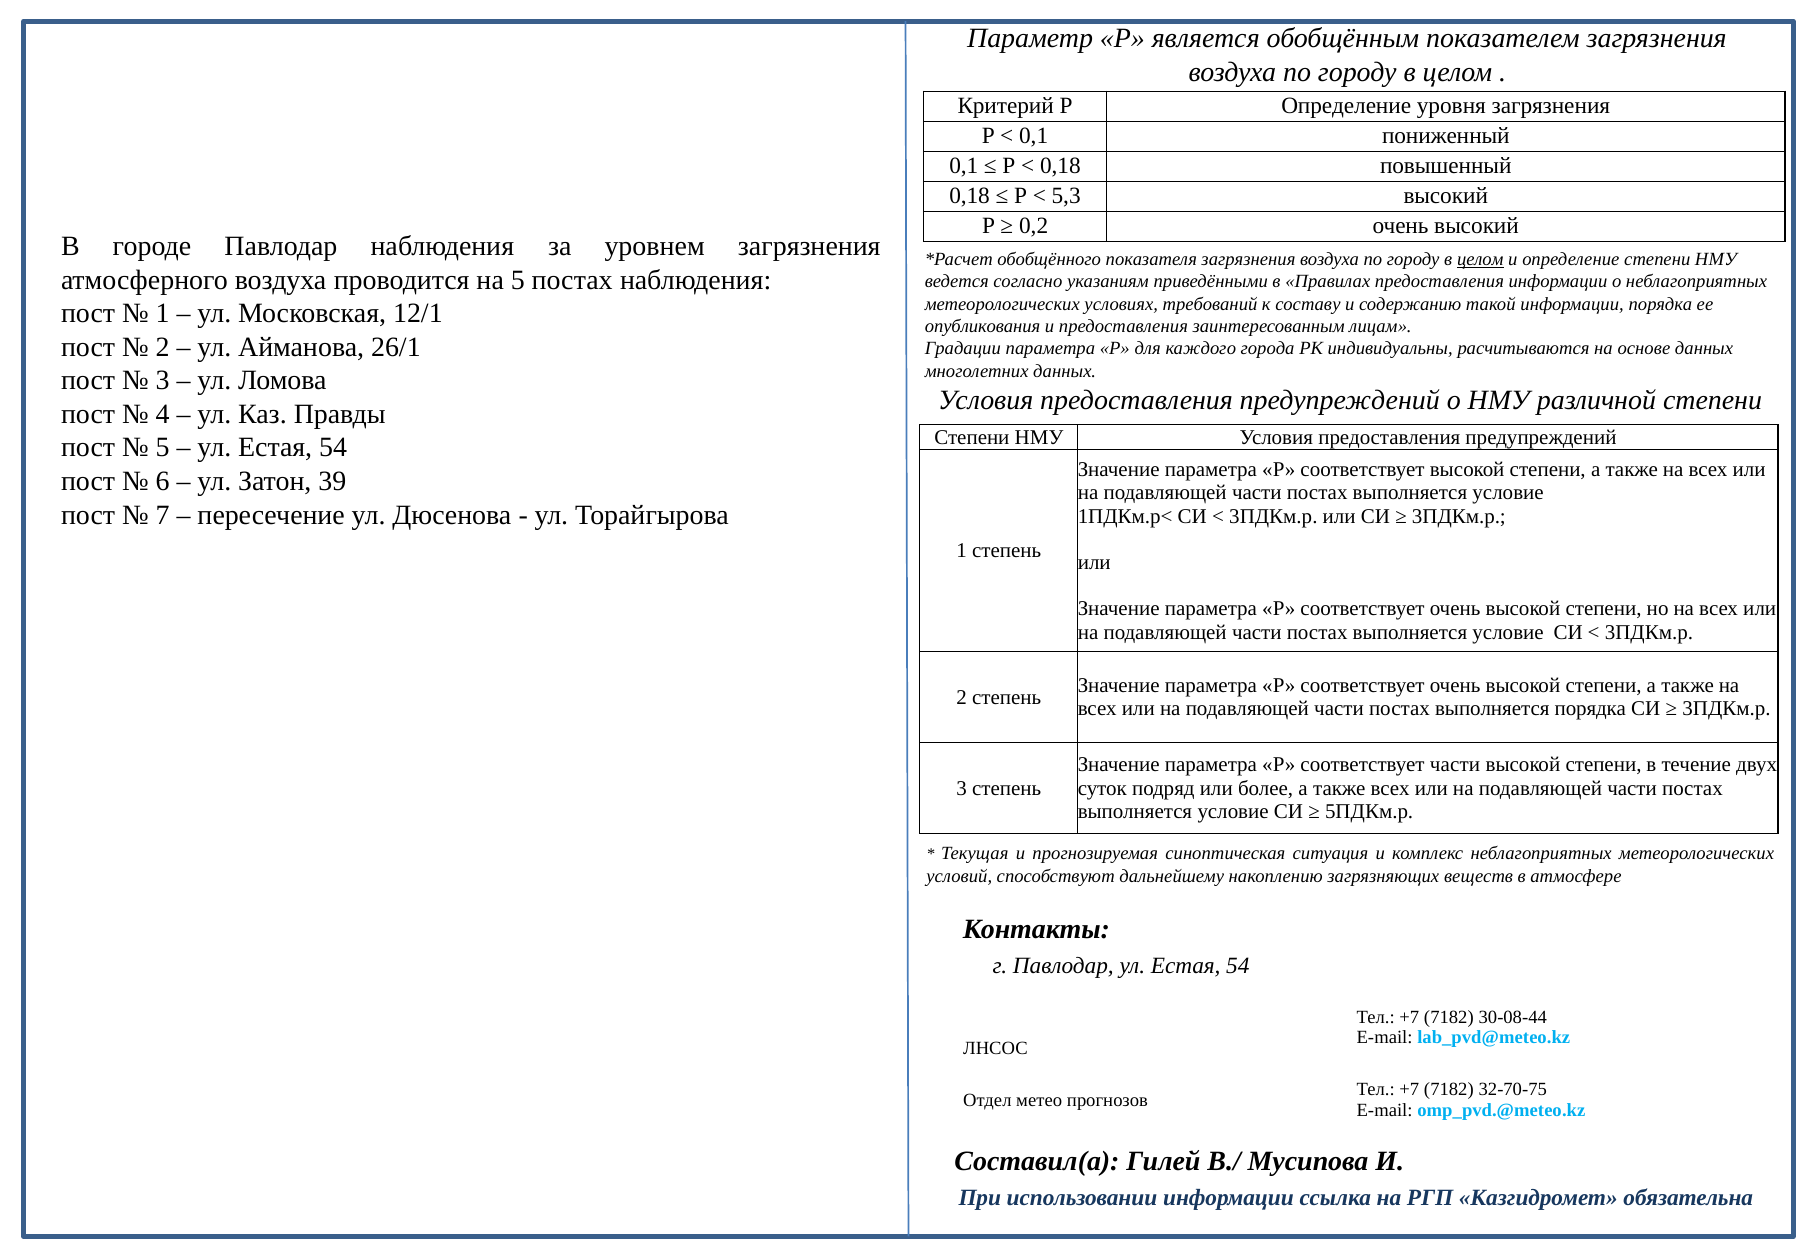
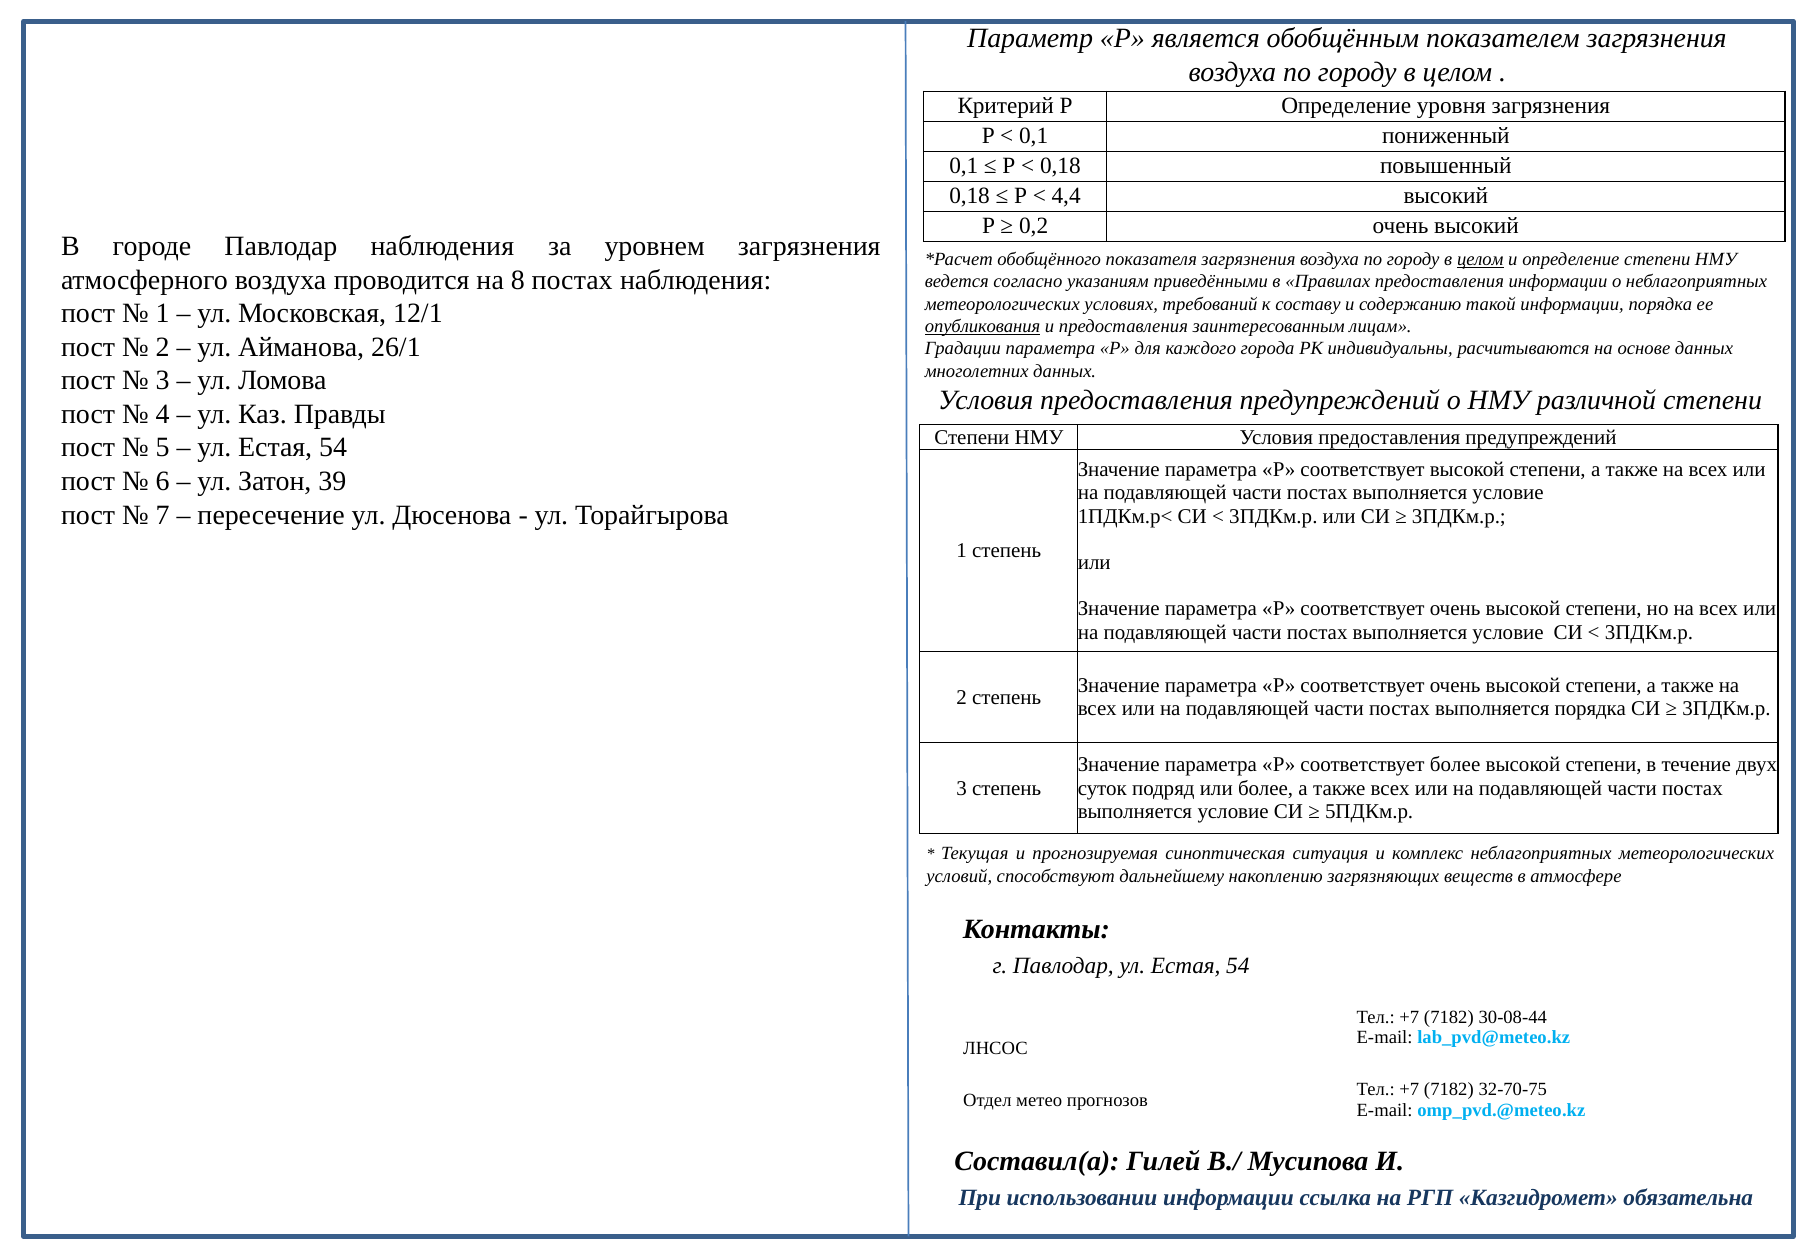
5,3: 5,3 -> 4,4
на 5: 5 -> 8
опубликования underline: none -> present
соответствует части: части -> более
